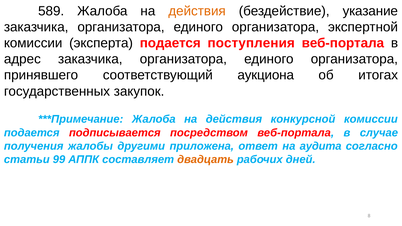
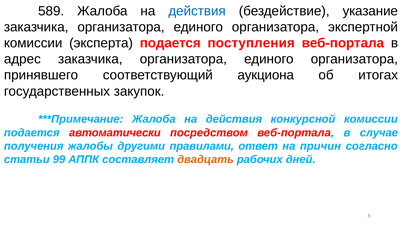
действия at (197, 11) colour: orange -> blue
подписывается: подписывается -> автоматически
приложена: приложена -> правилами
аудита: аудита -> причин
